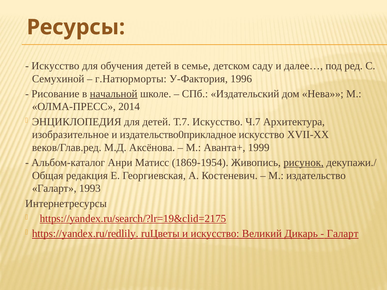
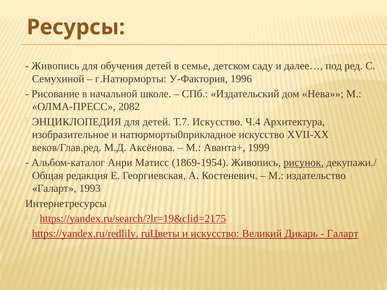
Искусство at (55, 66): Искусство -> Живопись
начальной underline: present -> none
2014: 2014 -> 2082
Ч.7: Ч.7 -> Ч.4
издательство0прикладное: издательство0прикладное -> натюрморты0прикладное
